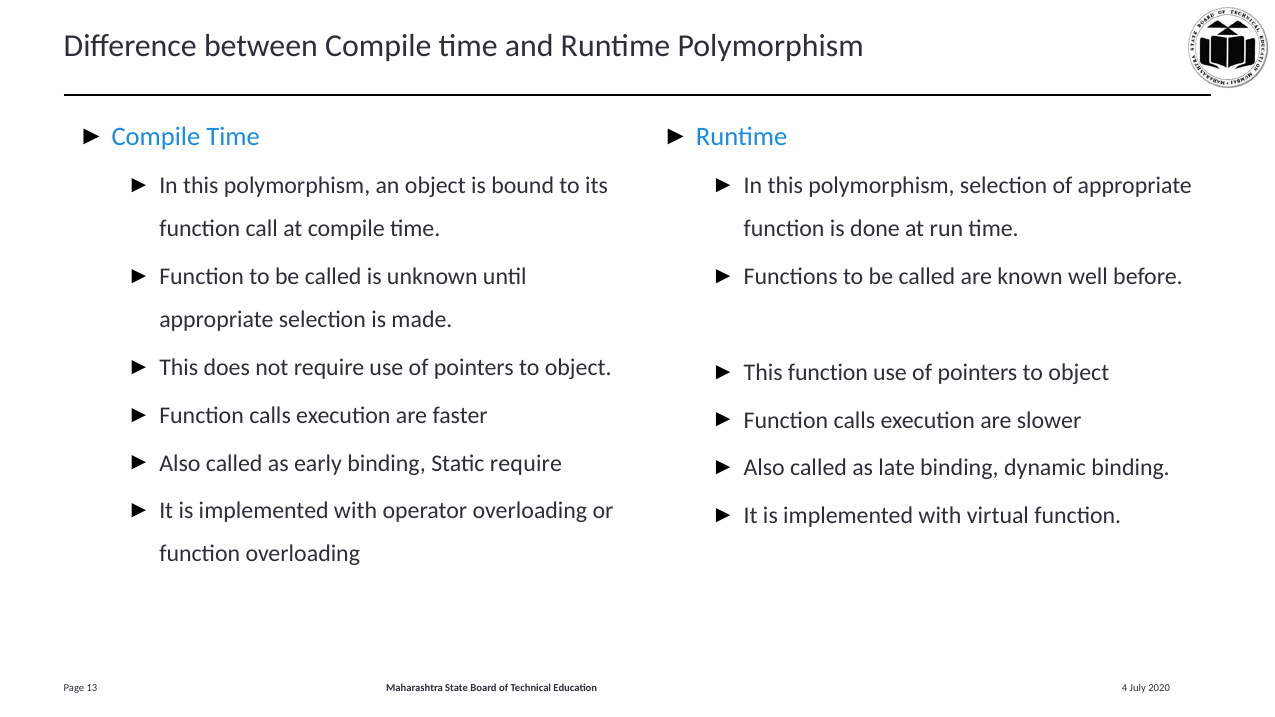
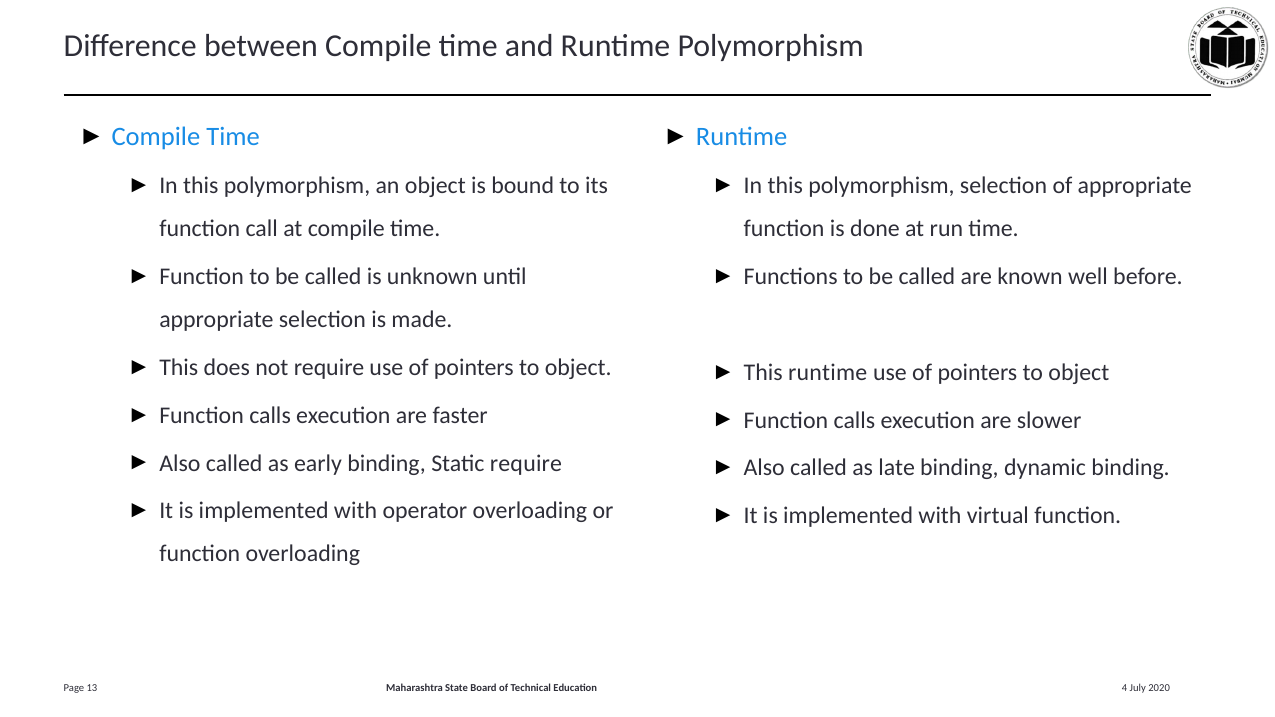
This function: function -> runtime
